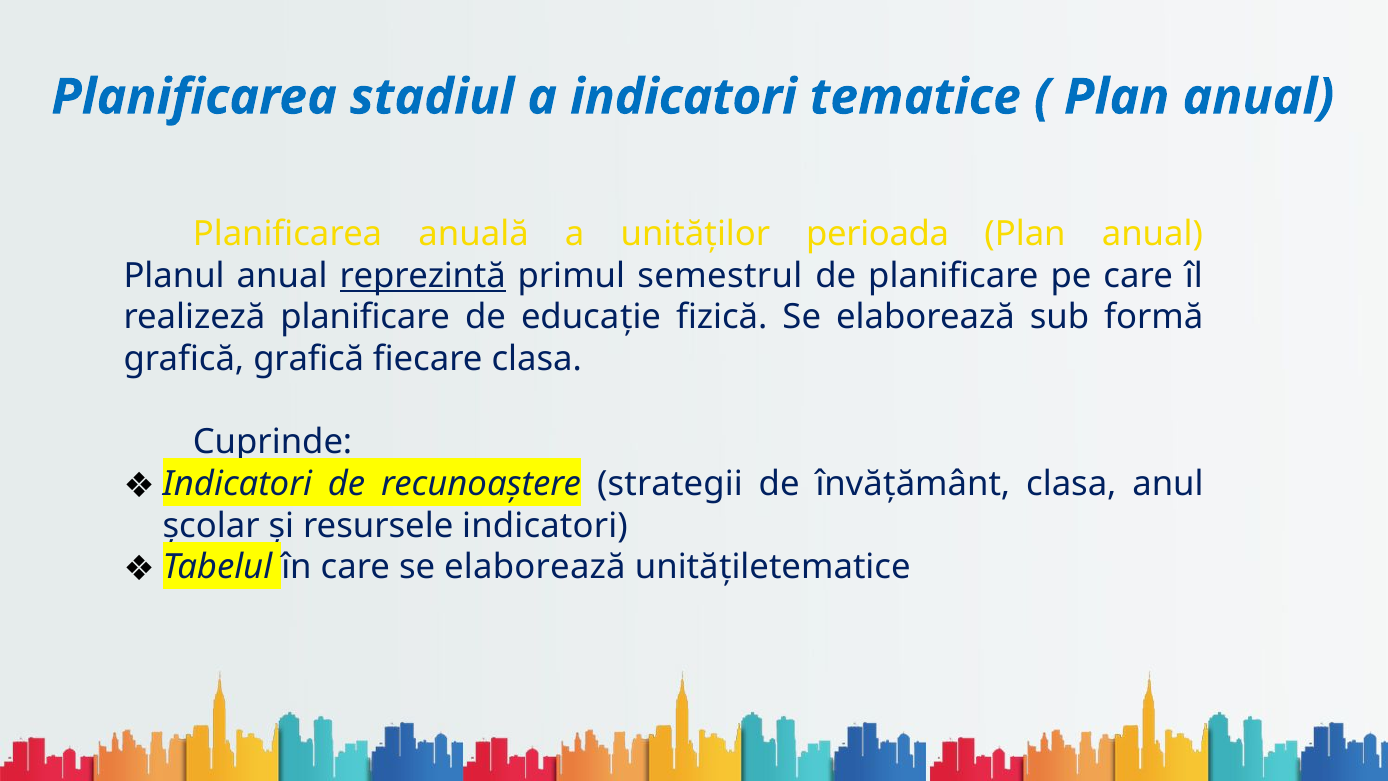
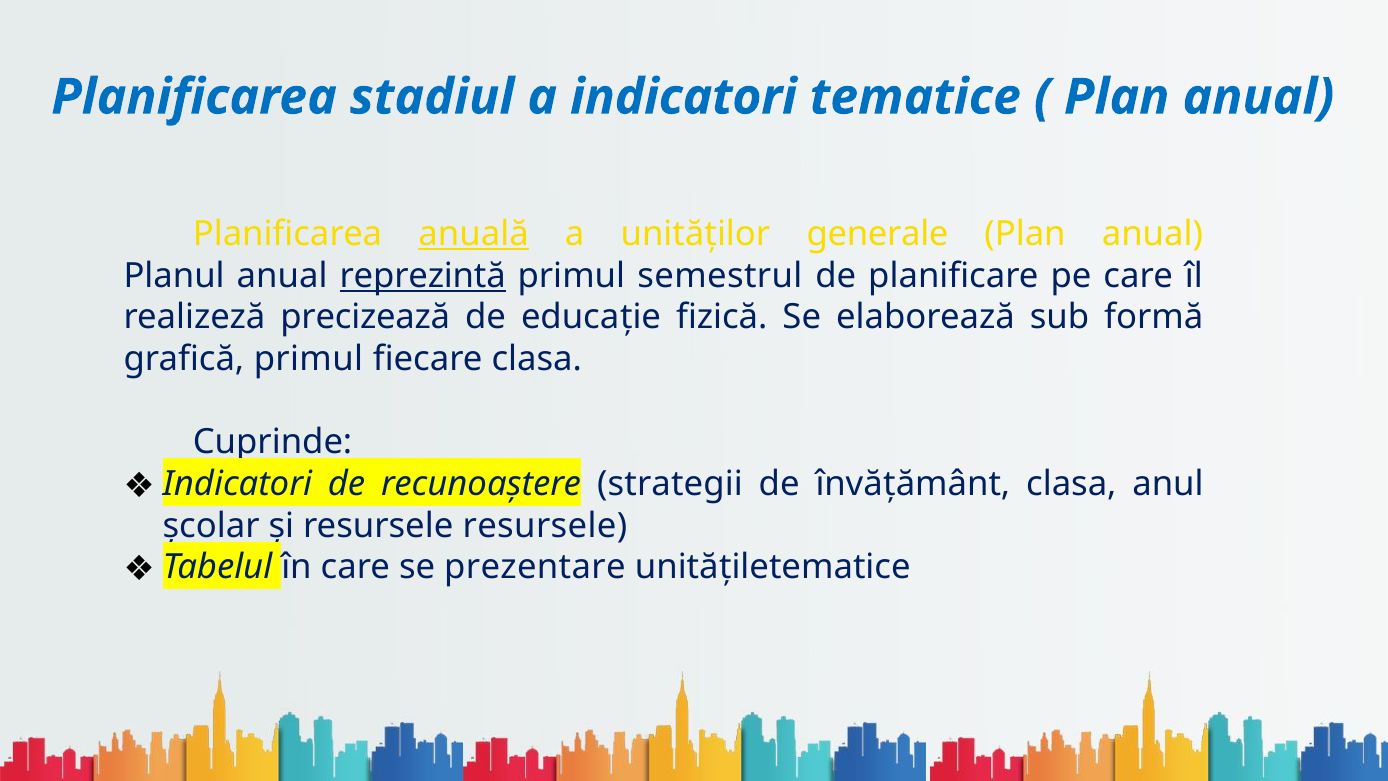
anuală underline: none -> present
perioada: perioada -> generale
realizeză planificare: planificare -> precizează
grafică grafică: grafică -> primul
resursele indicatori: indicatori -> resursele
care se elaborează: elaborează -> prezentare
